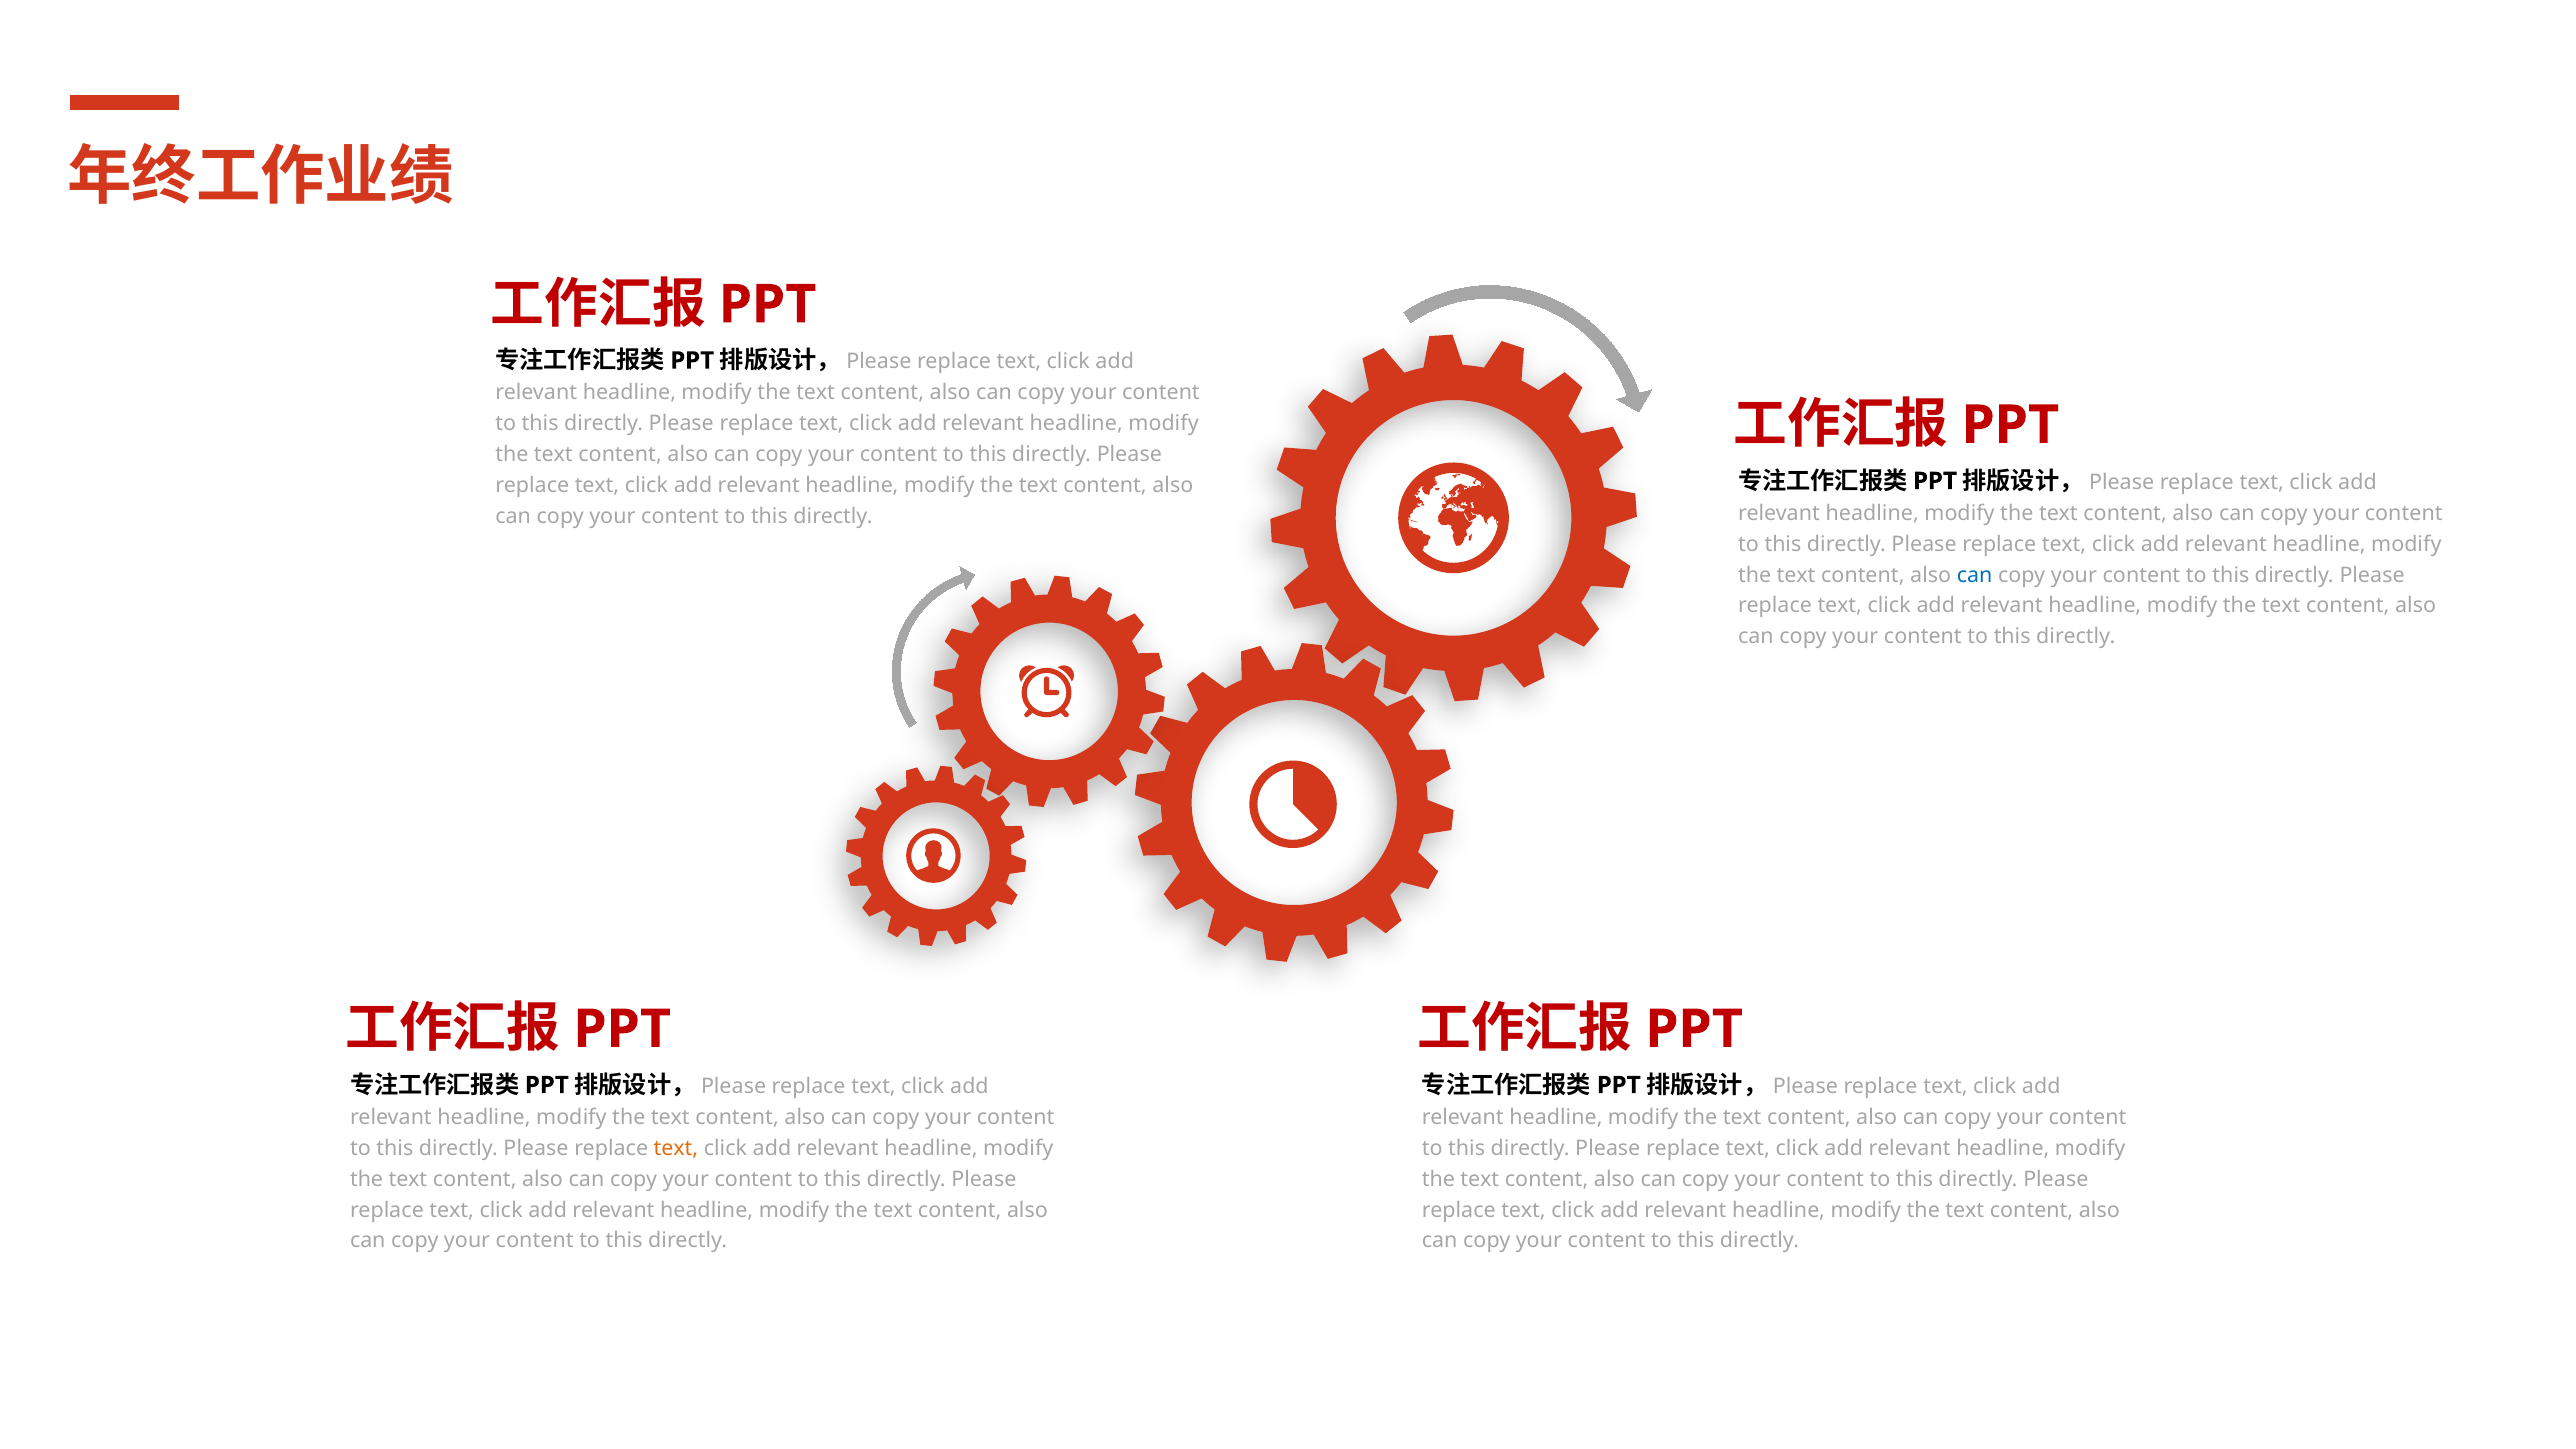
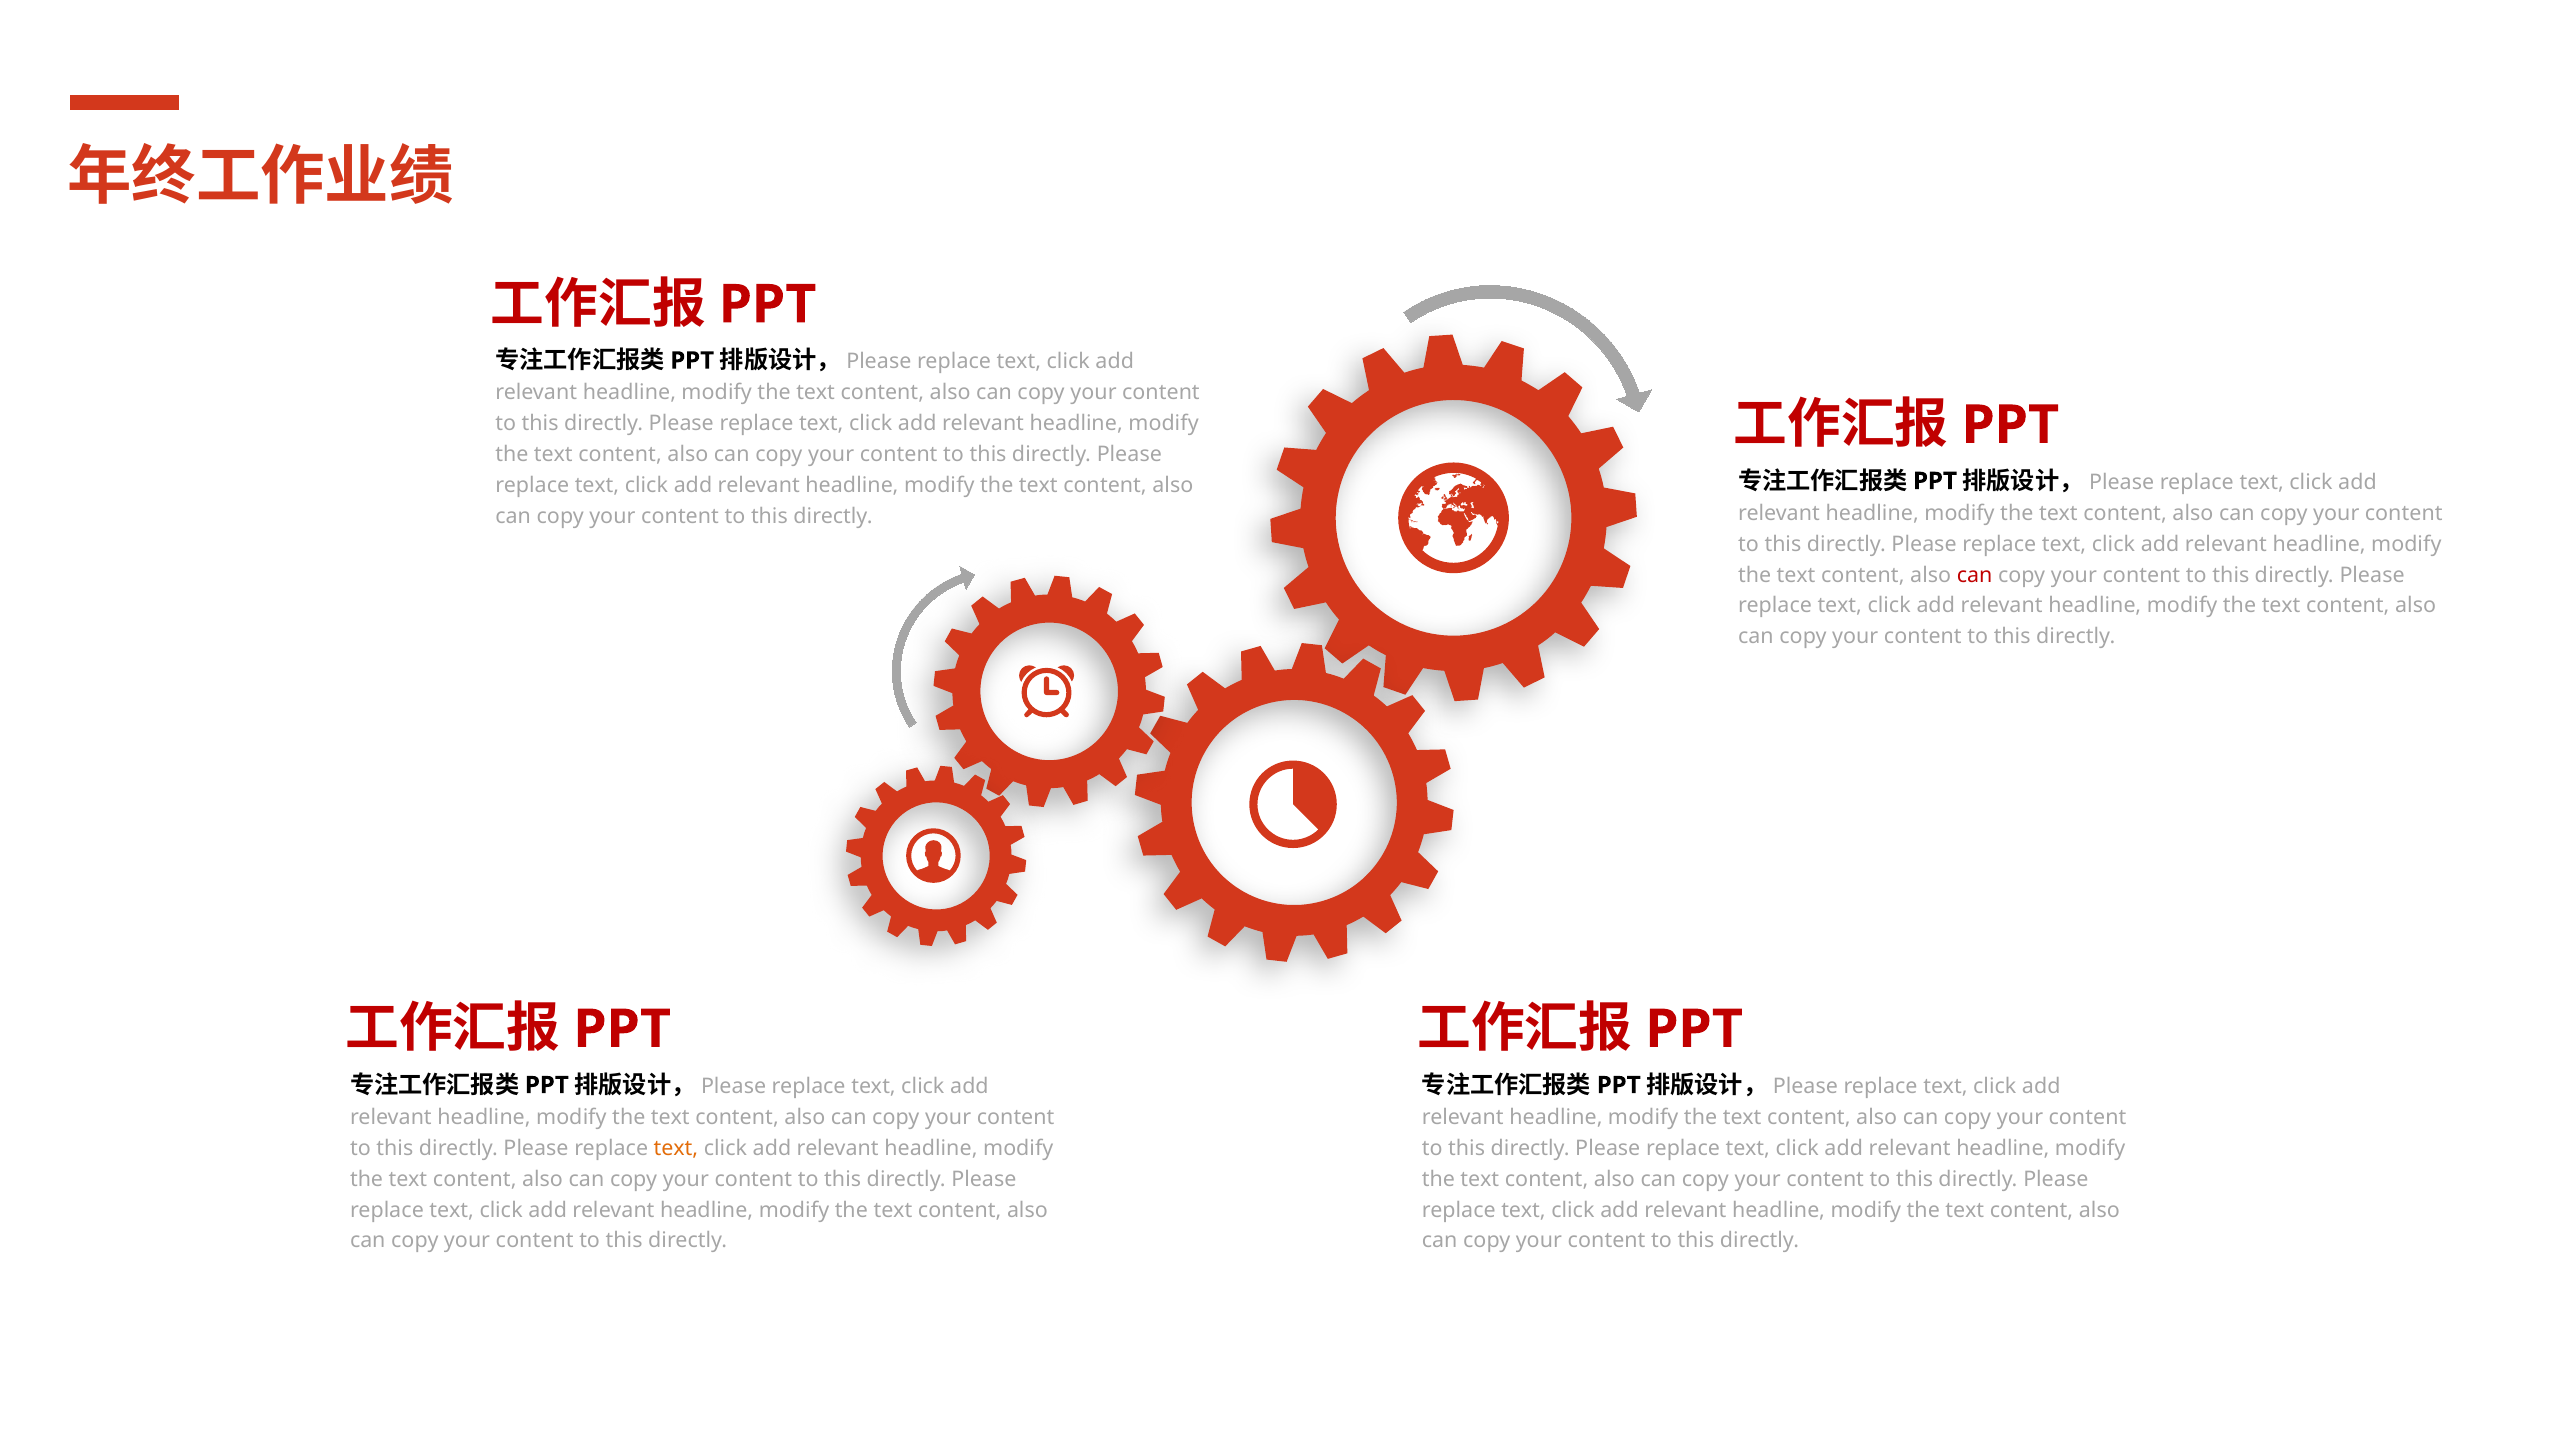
can at (1975, 575) colour: blue -> red
